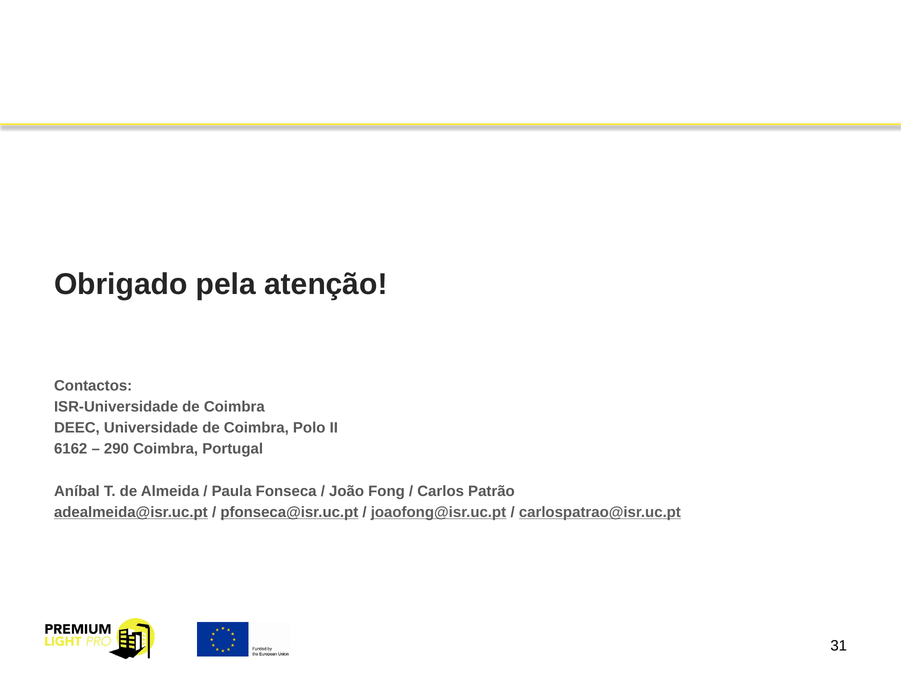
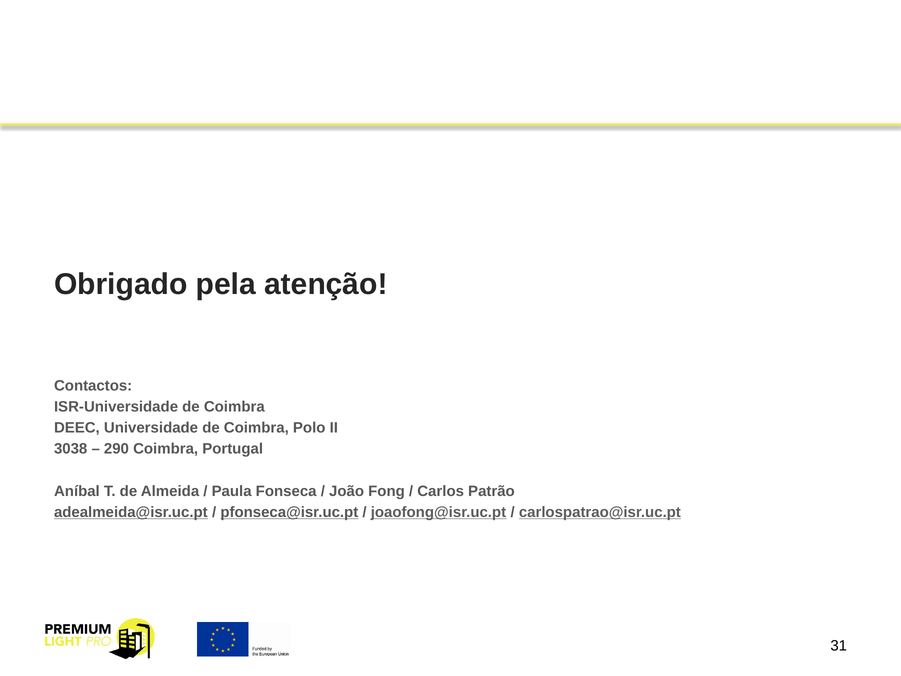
6162: 6162 -> 3038
